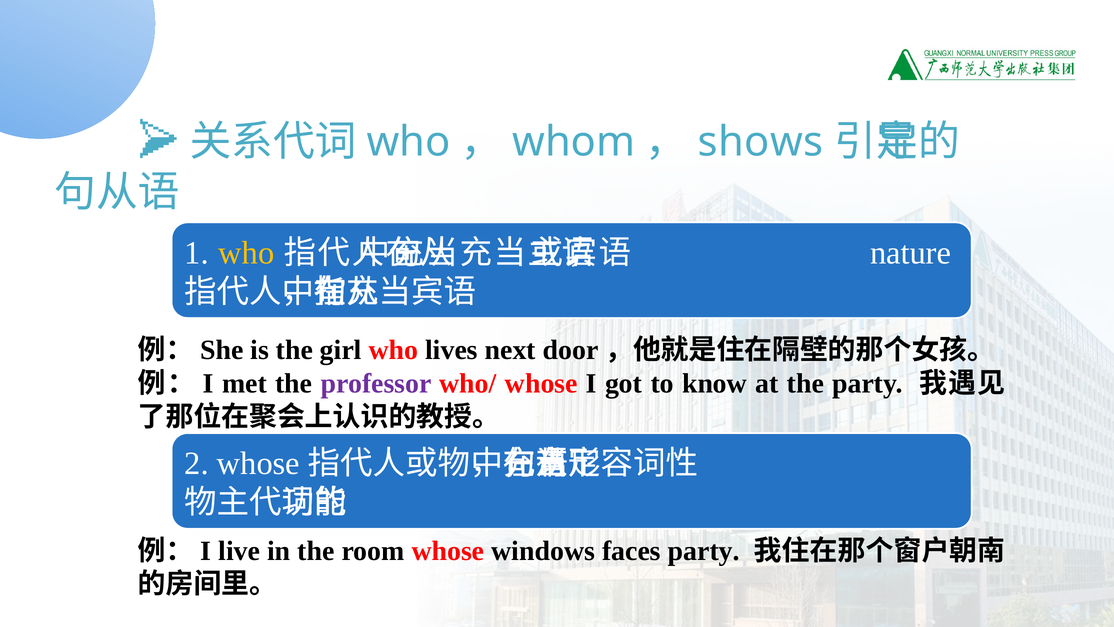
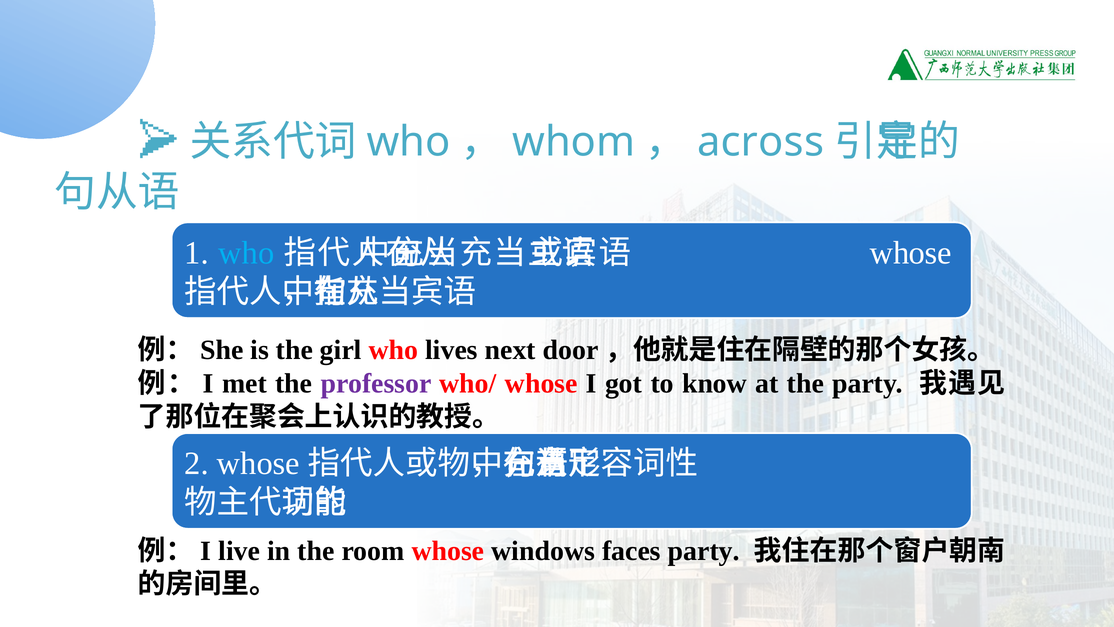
shows: shows -> across
who at (246, 253) colour: yellow -> light blue
nature at (911, 253): nature -> whose
